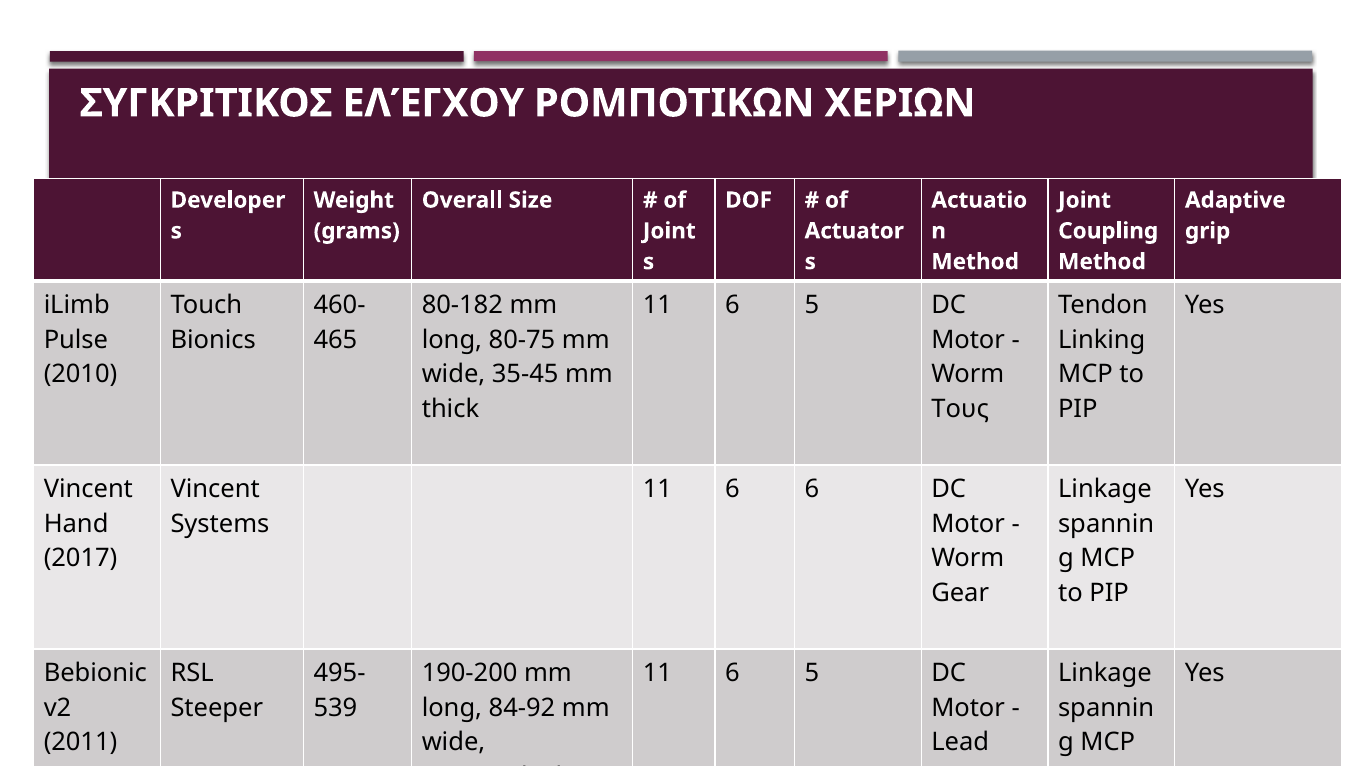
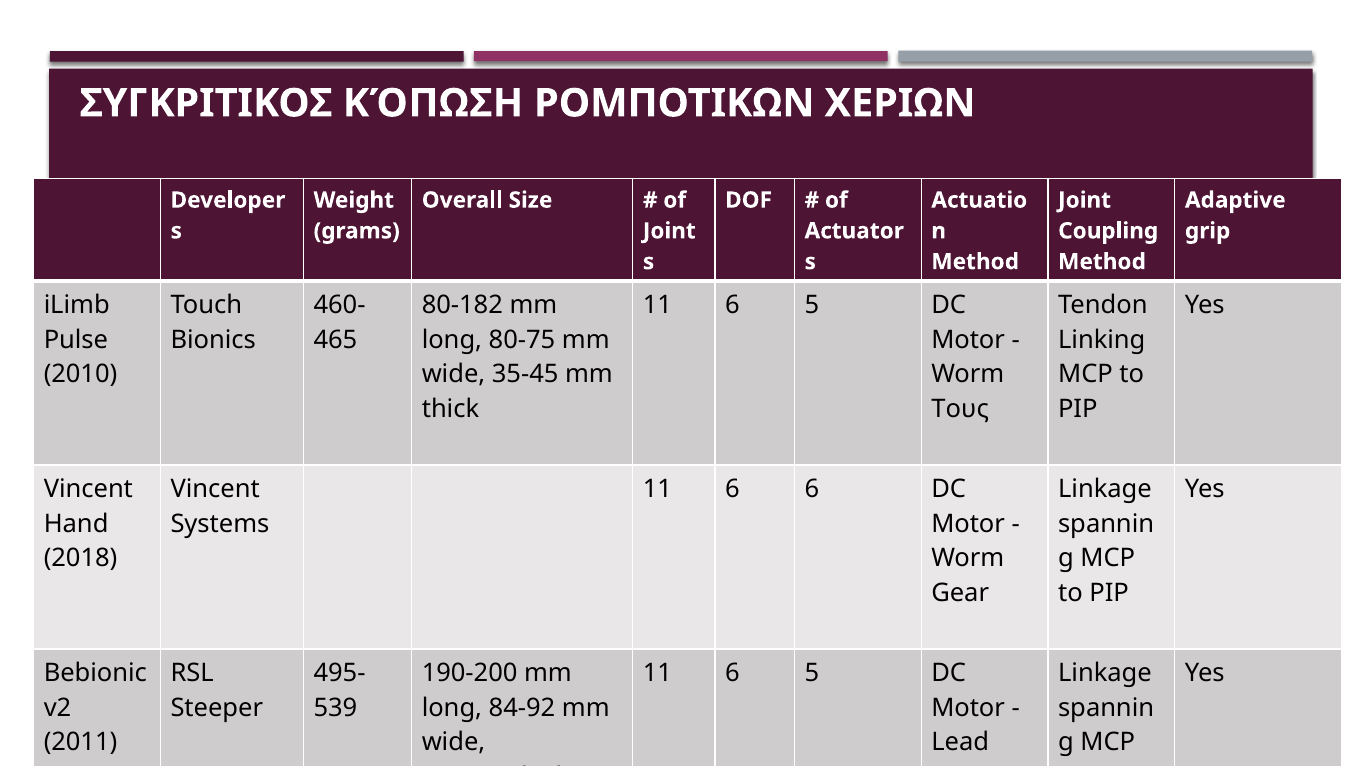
ΕΛΈΓΧΟΥ: ΕΛΈΓΧΟΥ -> ΚΌΠΩΣΗ
2017: 2017 -> 2018
